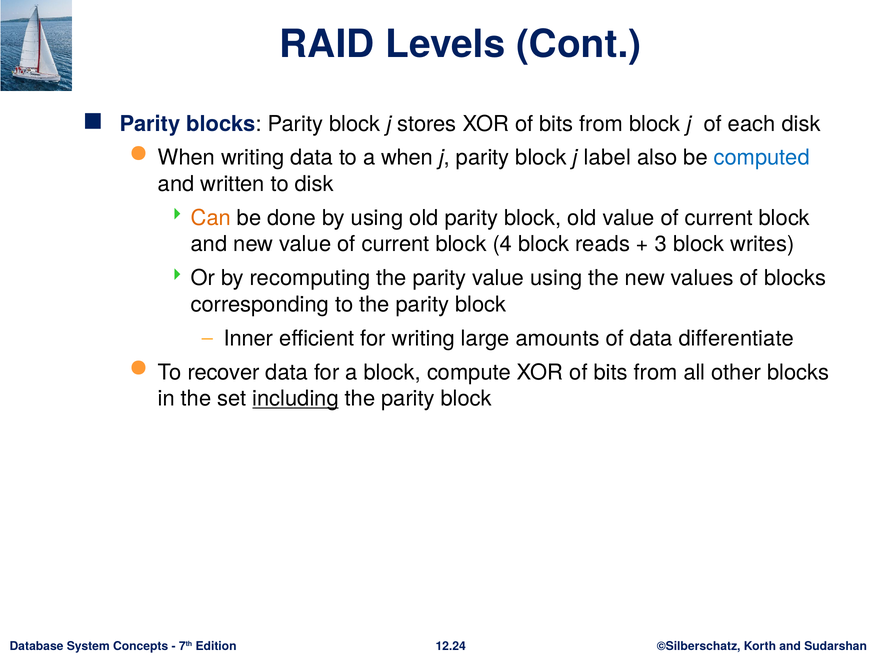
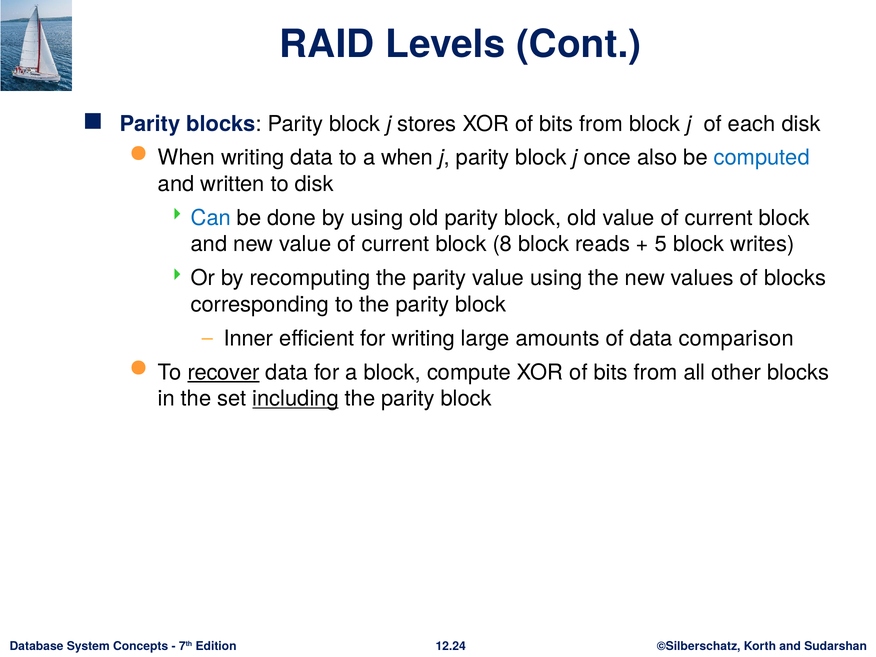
label: label -> once
Can colour: orange -> blue
4: 4 -> 8
3: 3 -> 5
differentiate: differentiate -> comparison
recover underline: none -> present
